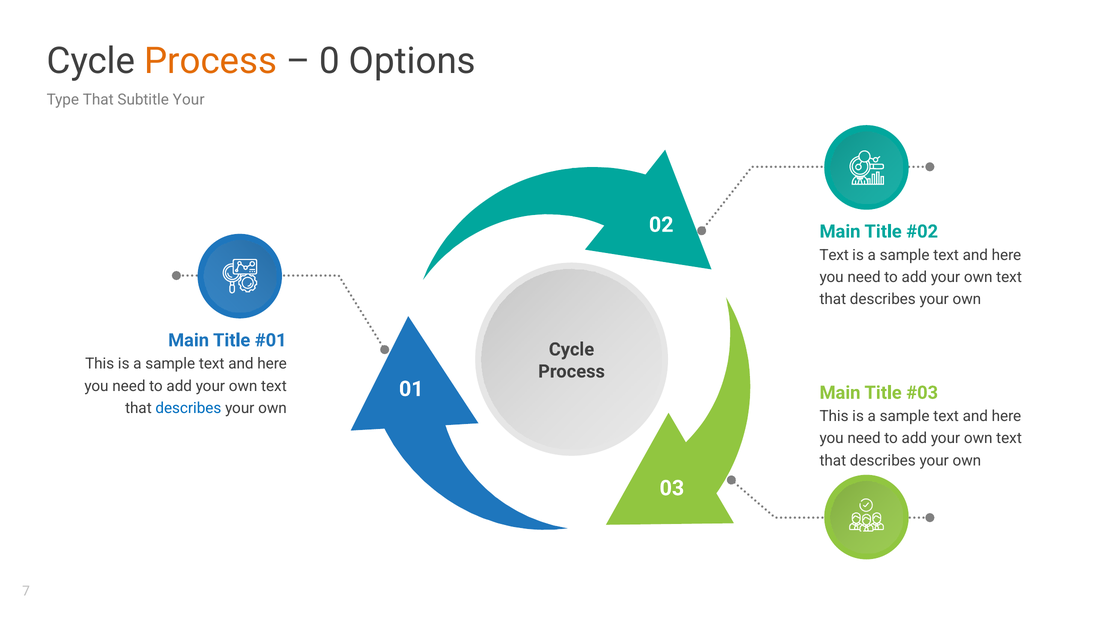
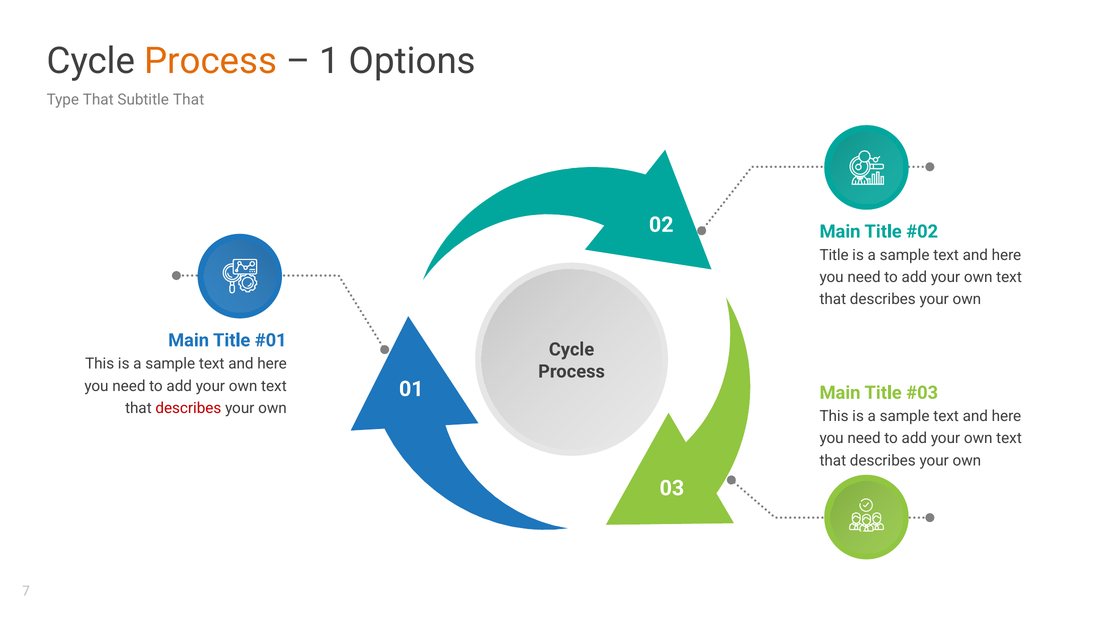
0: 0 -> 1
Subtitle Your: Your -> That
Text at (834, 255): Text -> Title
describes at (188, 408) colour: blue -> red
